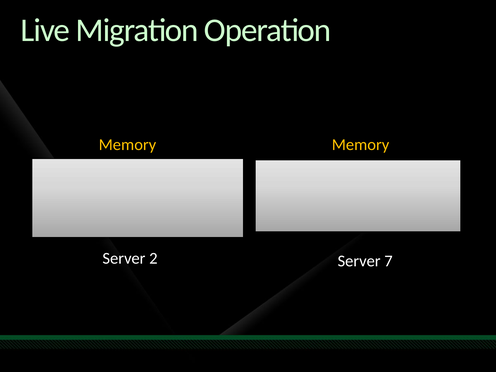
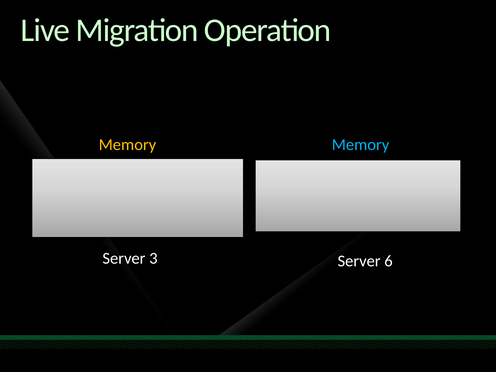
Memory at (361, 145) colour: yellow -> light blue
2: 2 -> 3
7: 7 -> 6
